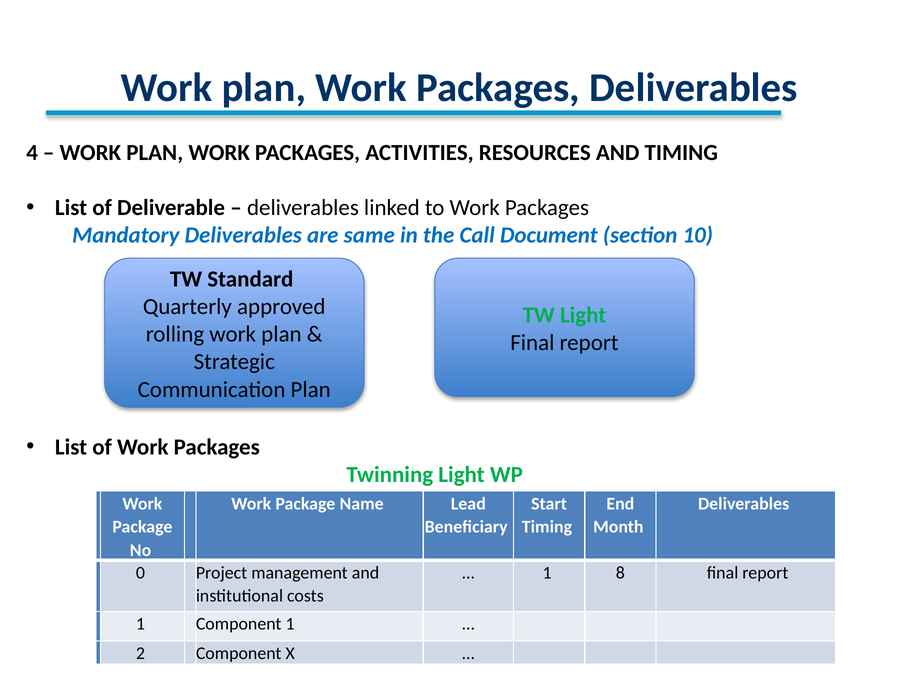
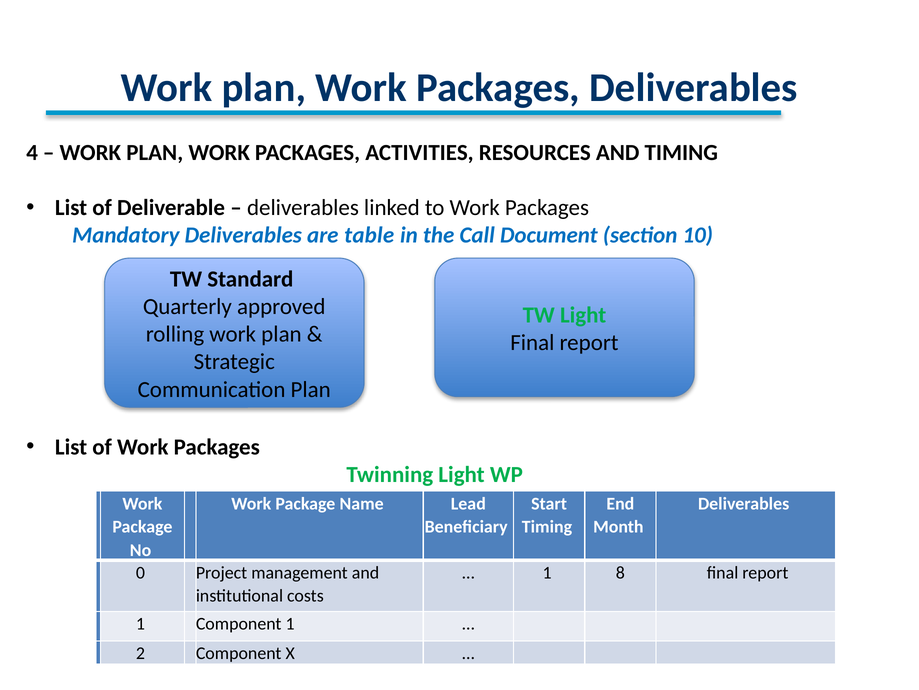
same: same -> table
